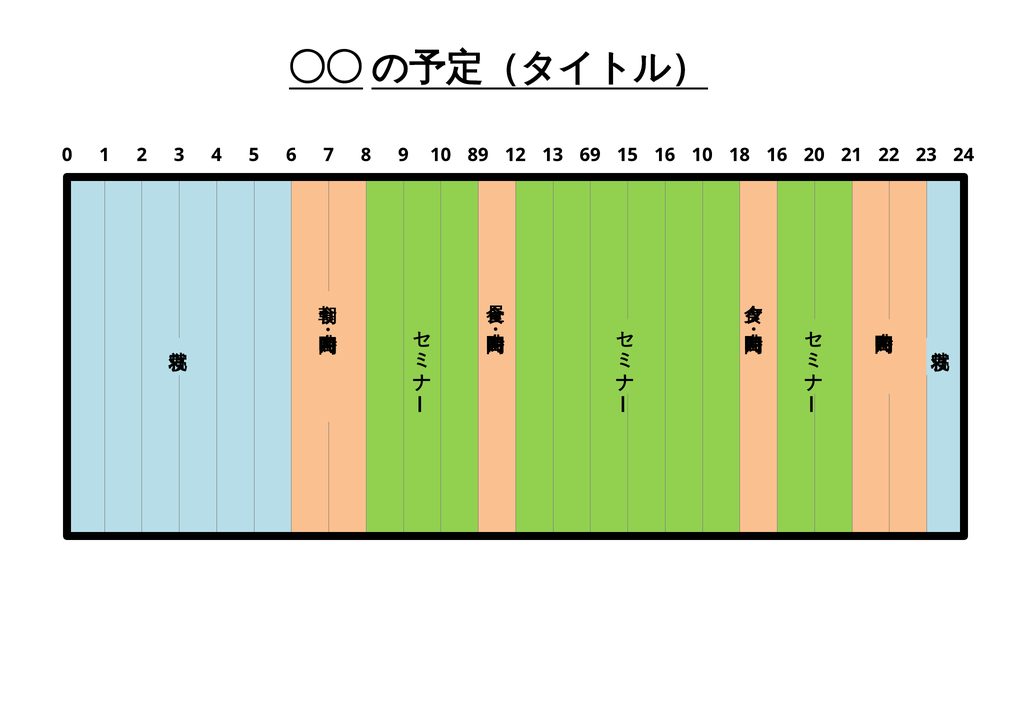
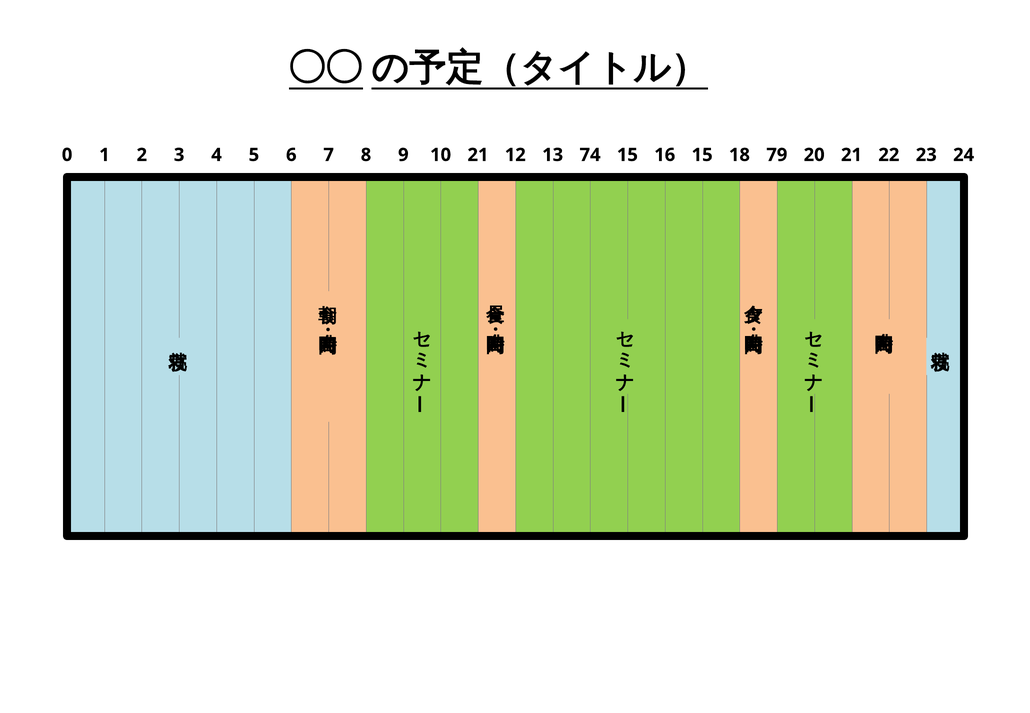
10 89: 89 -> 21
69: 69 -> 74
16 10: 10 -> 15
18 16: 16 -> 79
